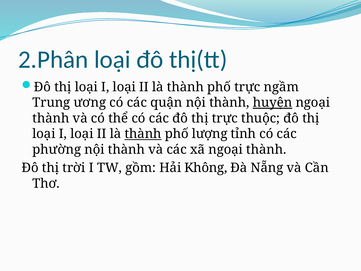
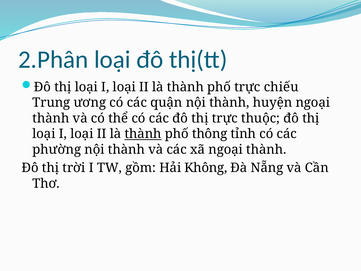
ngầm: ngầm -> chiếu
huyện underline: present -> none
lượng: lượng -> thông
